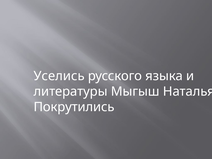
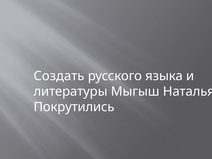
Уселись: Уселись -> Создать
